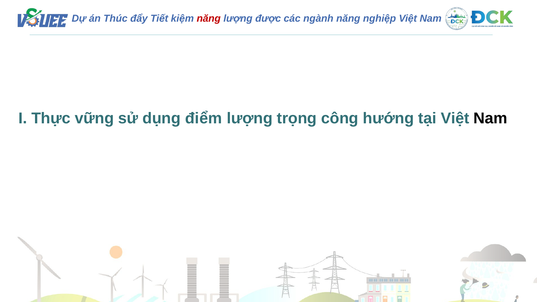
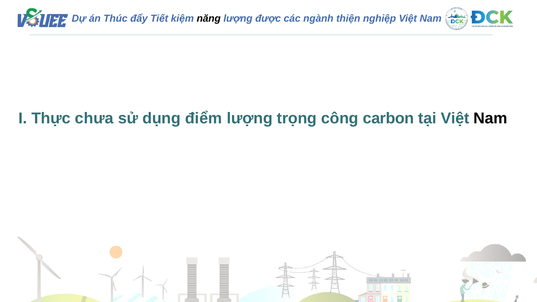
năng at (209, 19) colour: red -> black
năng at (348, 19): năng -> thiện
vững: vững -> chưa
hướng: hướng -> carbon
